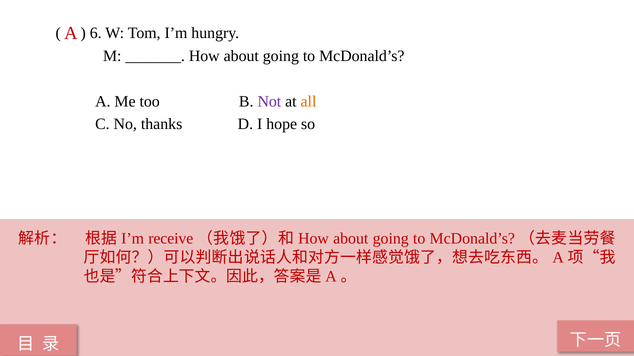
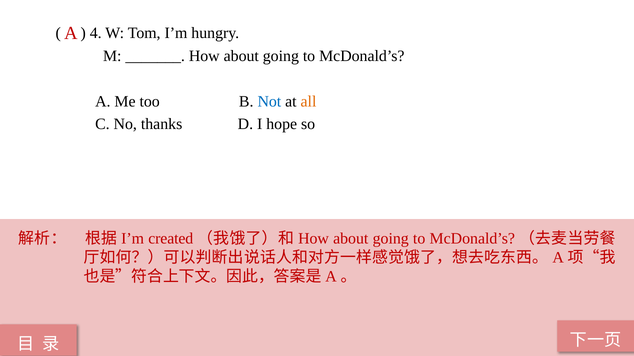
6: 6 -> 4
Not colour: purple -> blue
receive: receive -> created
